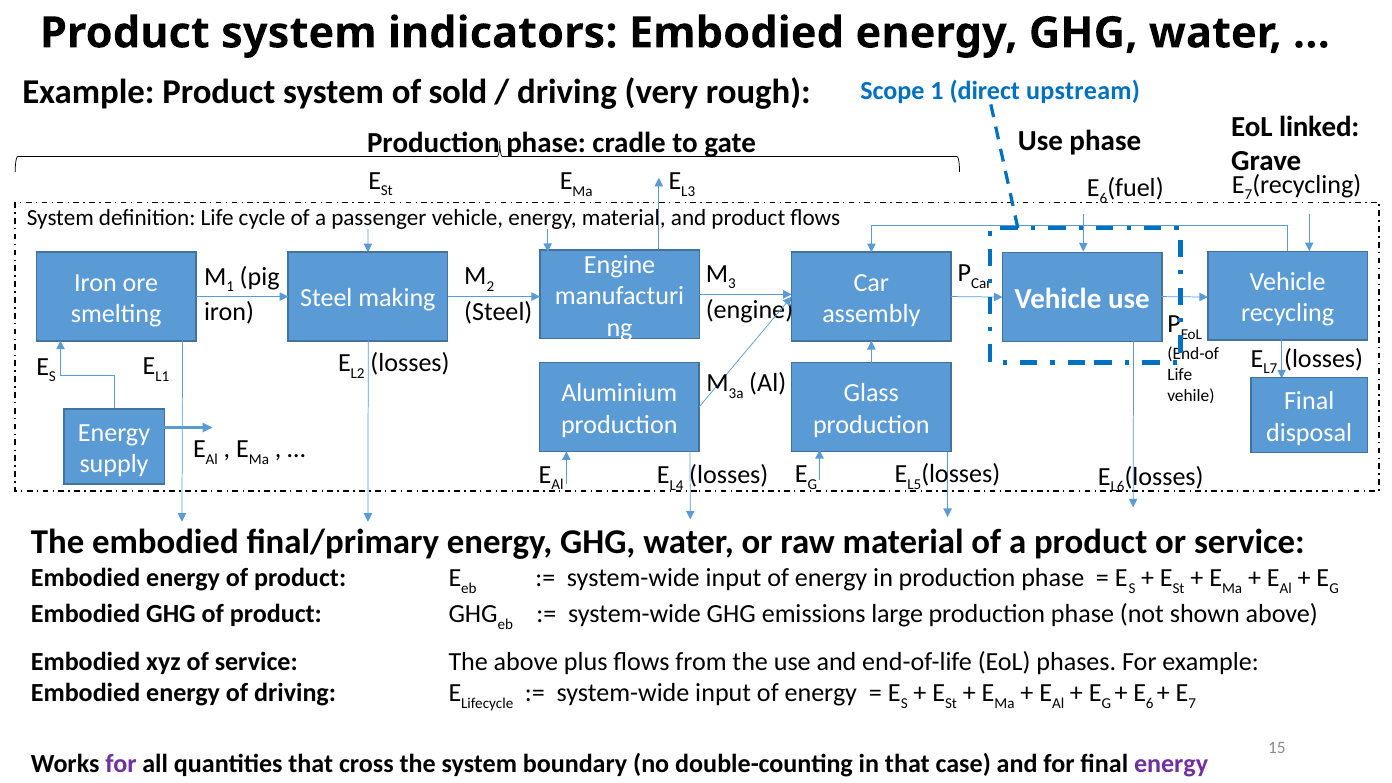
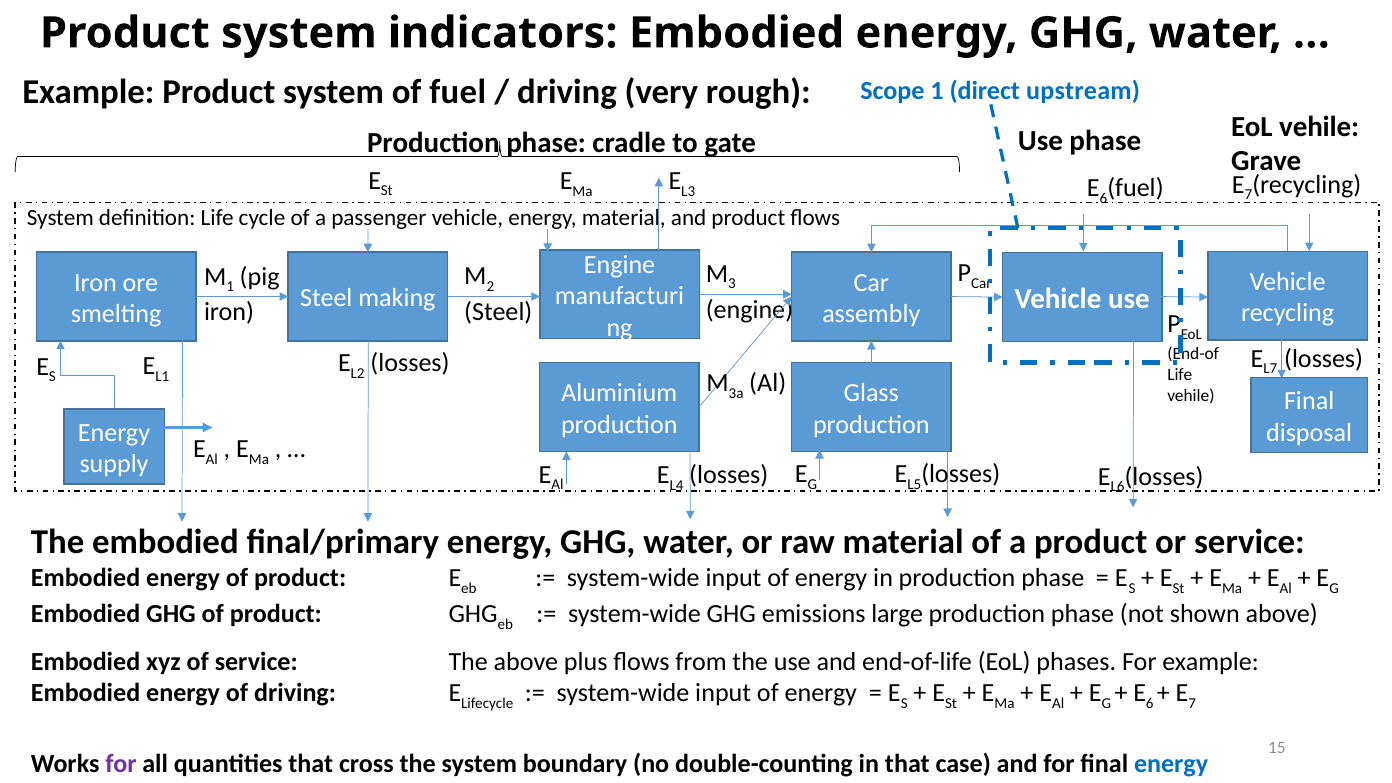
of sold: sold -> fuel
EoL linked: linked -> vehile
energy at (1171, 764) colour: purple -> blue
